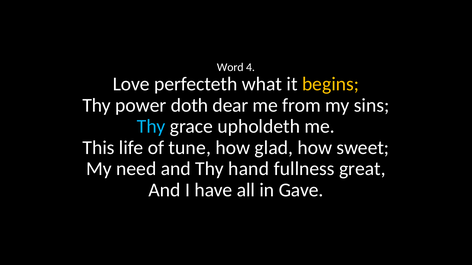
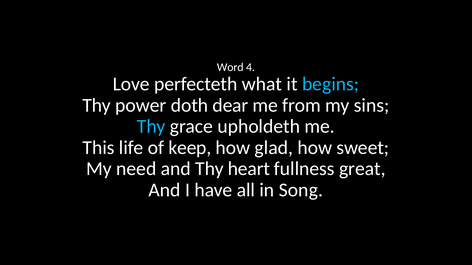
begins colour: yellow -> light blue
tune: tune -> keep
hand: hand -> heart
Gave: Gave -> Song
